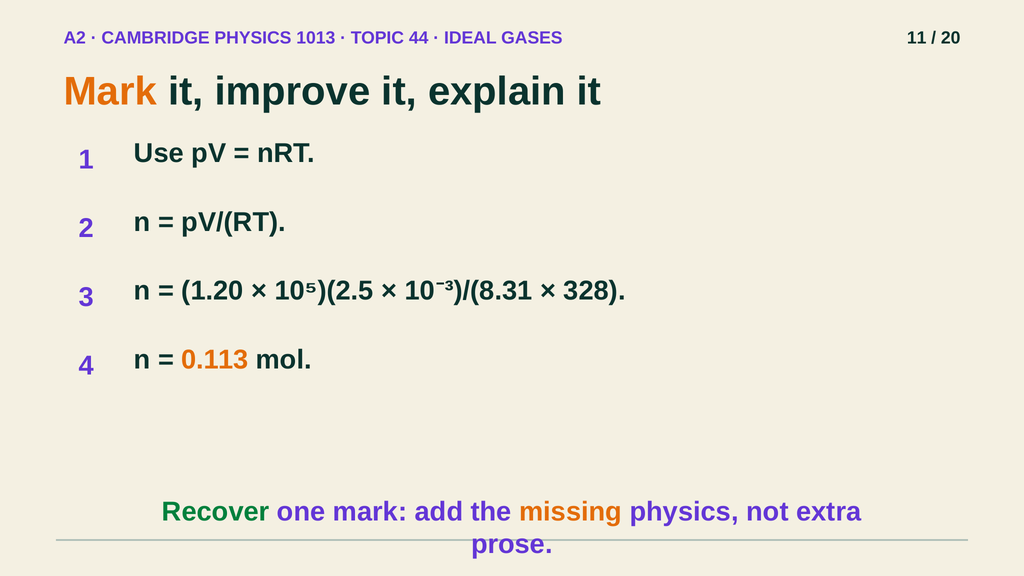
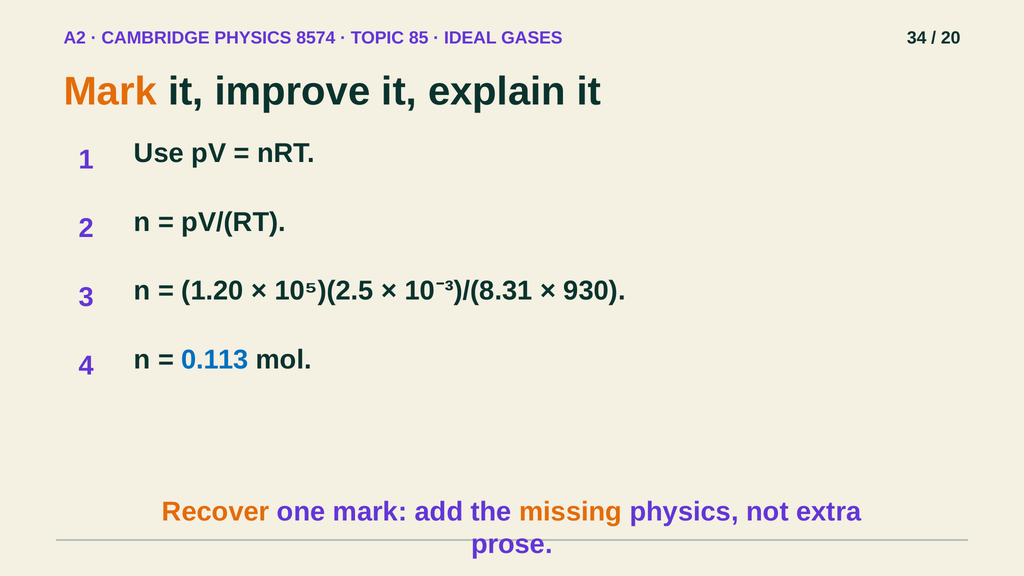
1013: 1013 -> 8574
44: 44 -> 85
11: 11 -> 34
328: 328 -> 930
0.113 colour: orange -> blue
Recover colour: green -> orange
